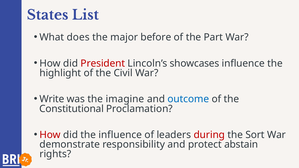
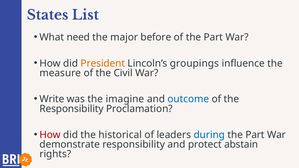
does: does -> need
President colour: red -> orange
showcases: showcases -> groupings
highlight: highlight -> measure
Constitutional at (72, 109): Constitutional -> Responsibility
the influence: influence -> historical
during colour: red -> blue
Sort at (255, 135): Sort -> Part
